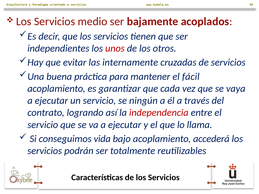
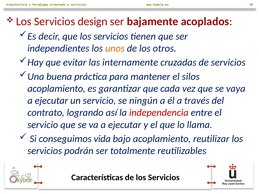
medio: medio -> design
unos colour: red -> orange
fácil: fácil -> silos
accederá: accederá -> reutilizar
